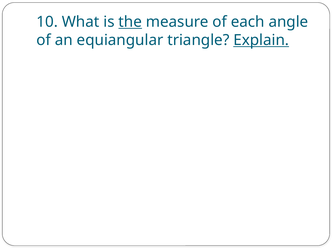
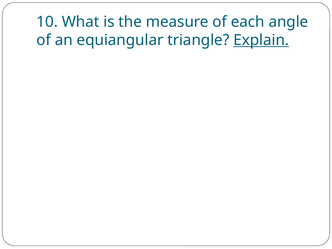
the underline: present -> none
